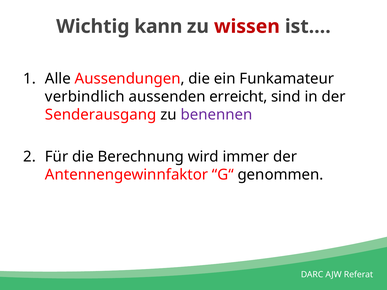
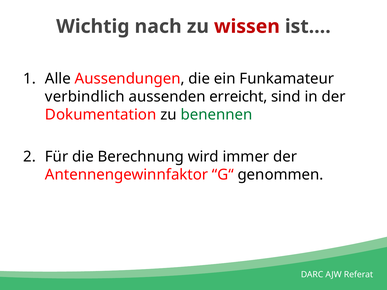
kann: kann -> nach
Senderausgang: Senderausgang -> Dokumentation
benennen colour: purple -> green
